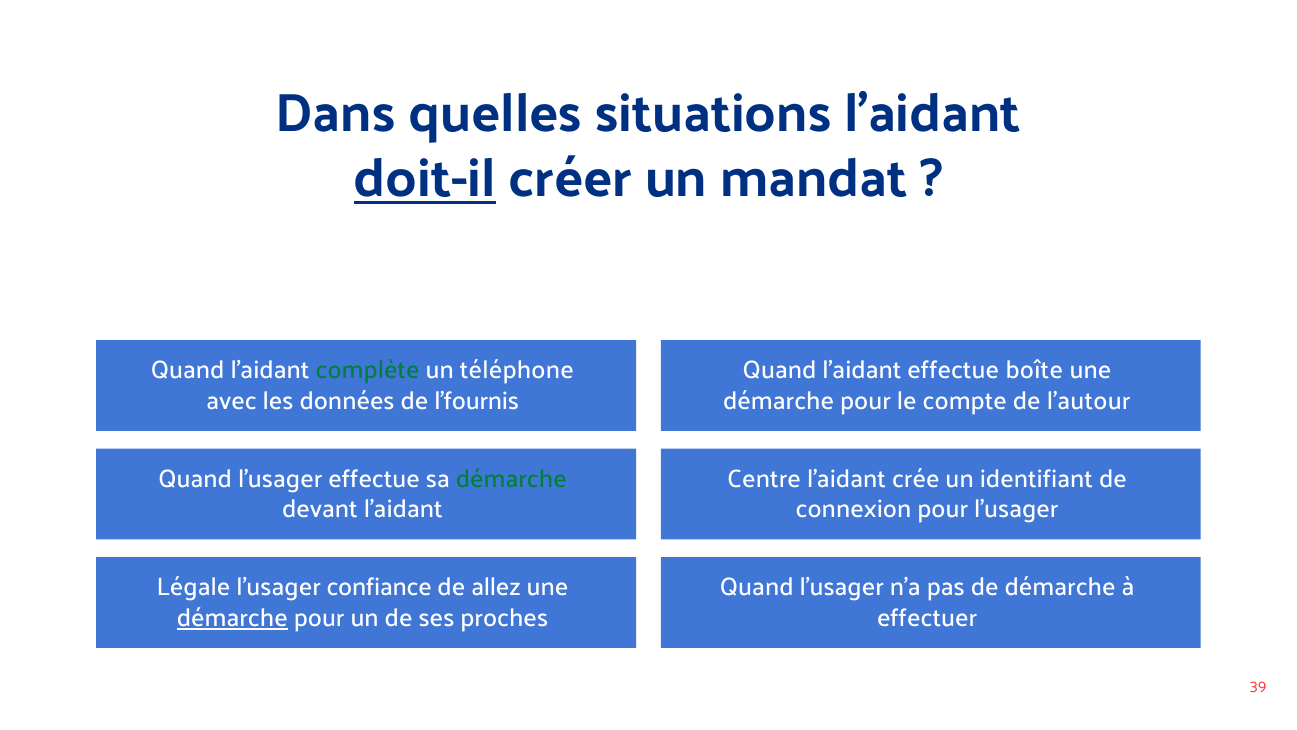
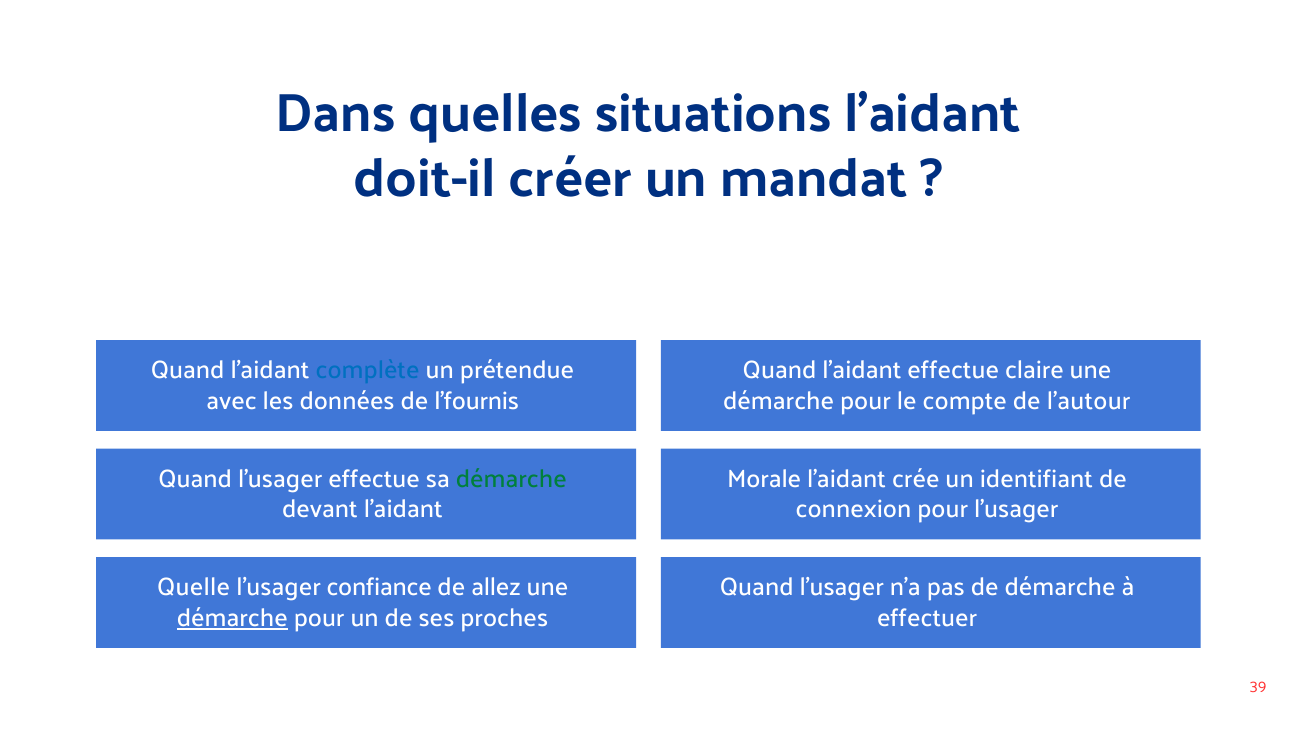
doit-il underline: present -> none
complète colour: green -> blue
téléphone: téléphone -> prétendue
boîte: boîte -> claire
Centre: Centre -> Morale
Légale: Légale -> Quelle
